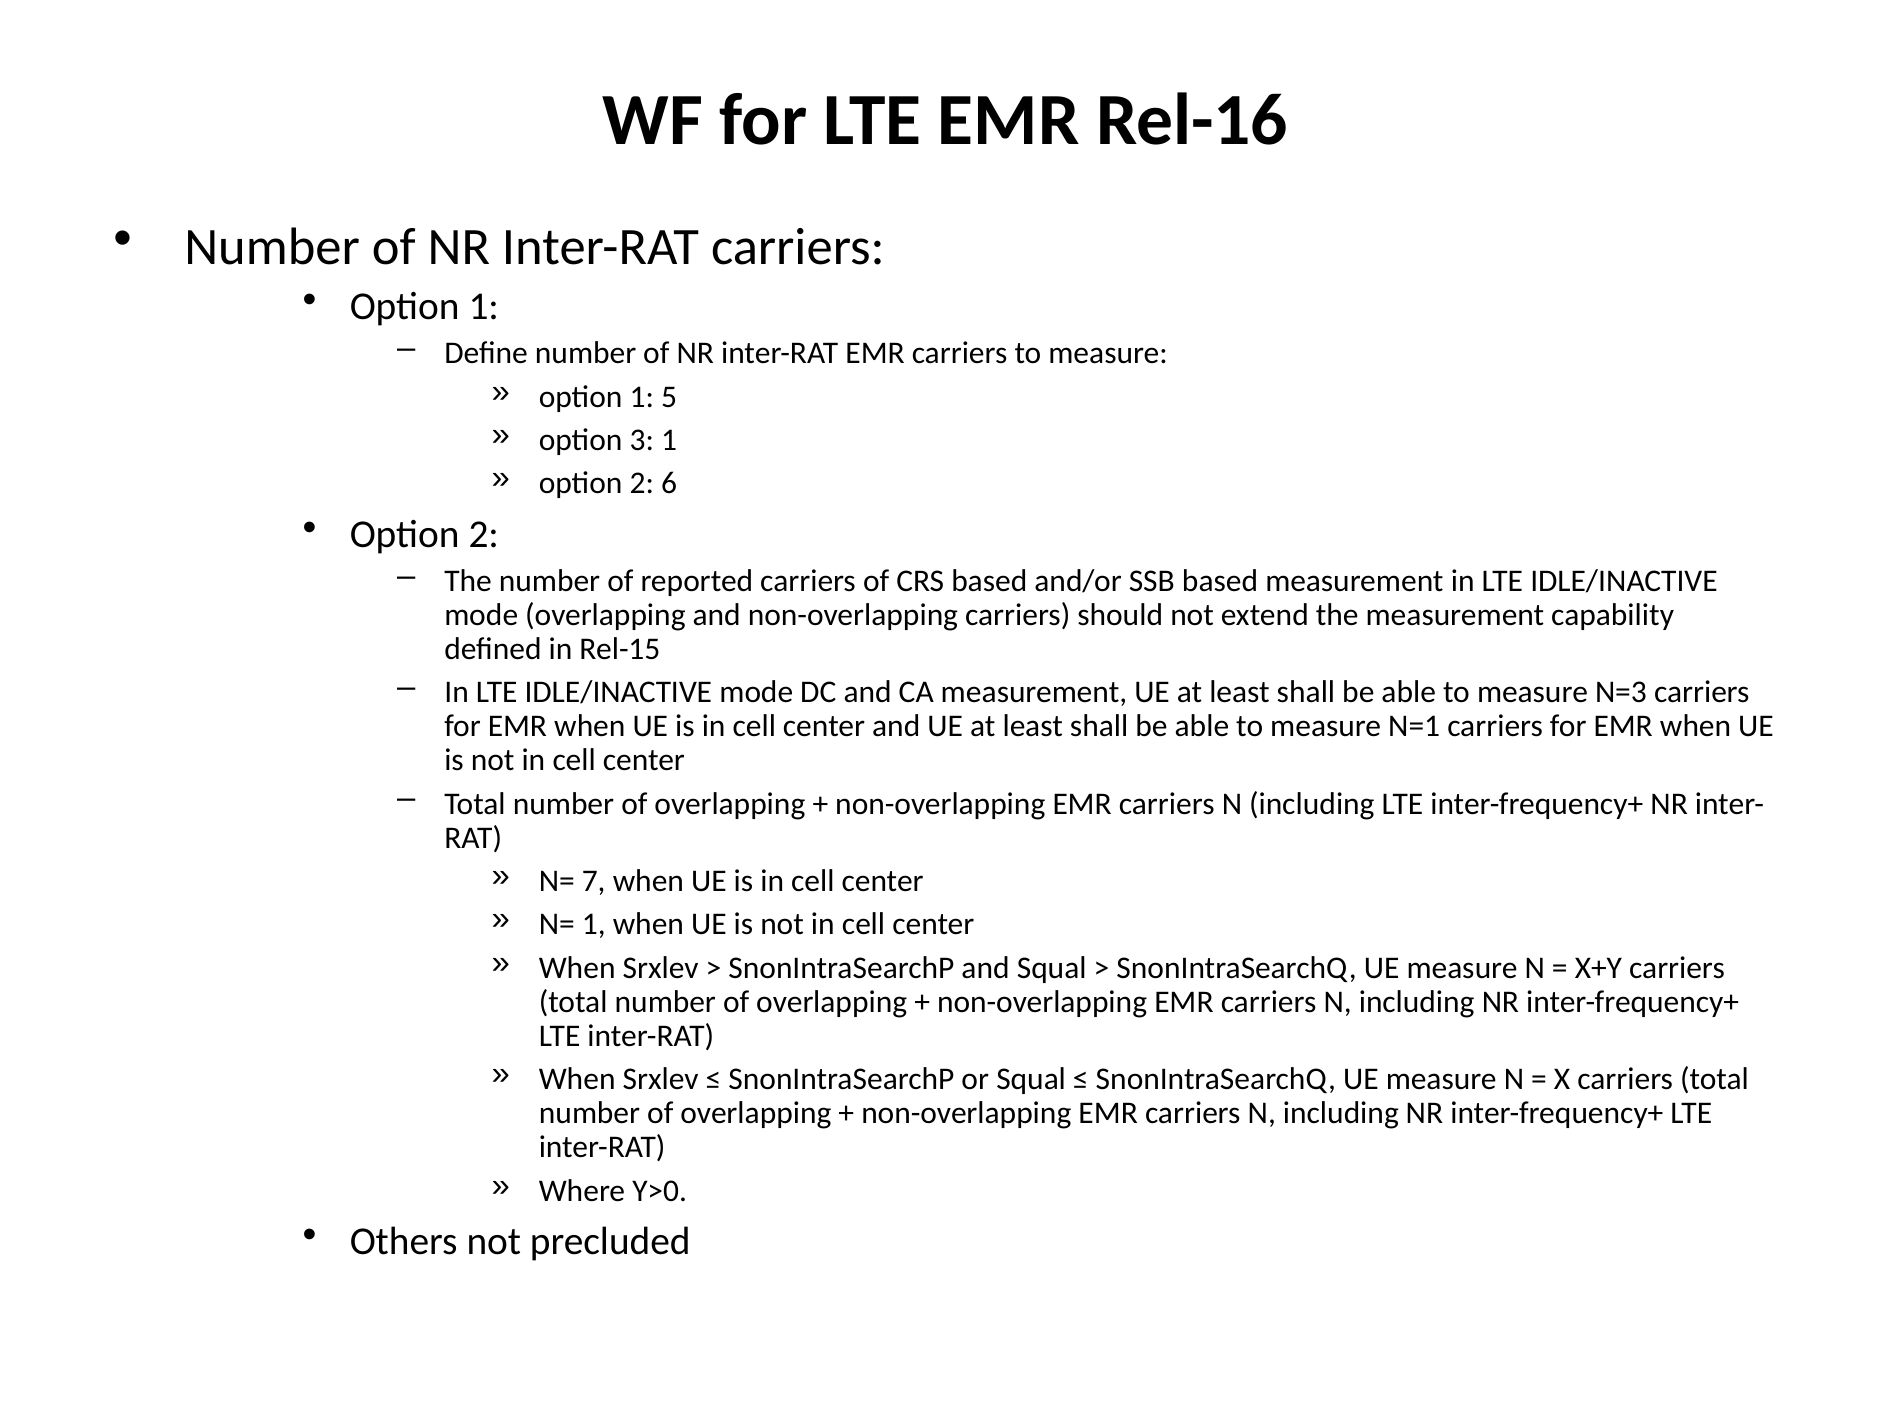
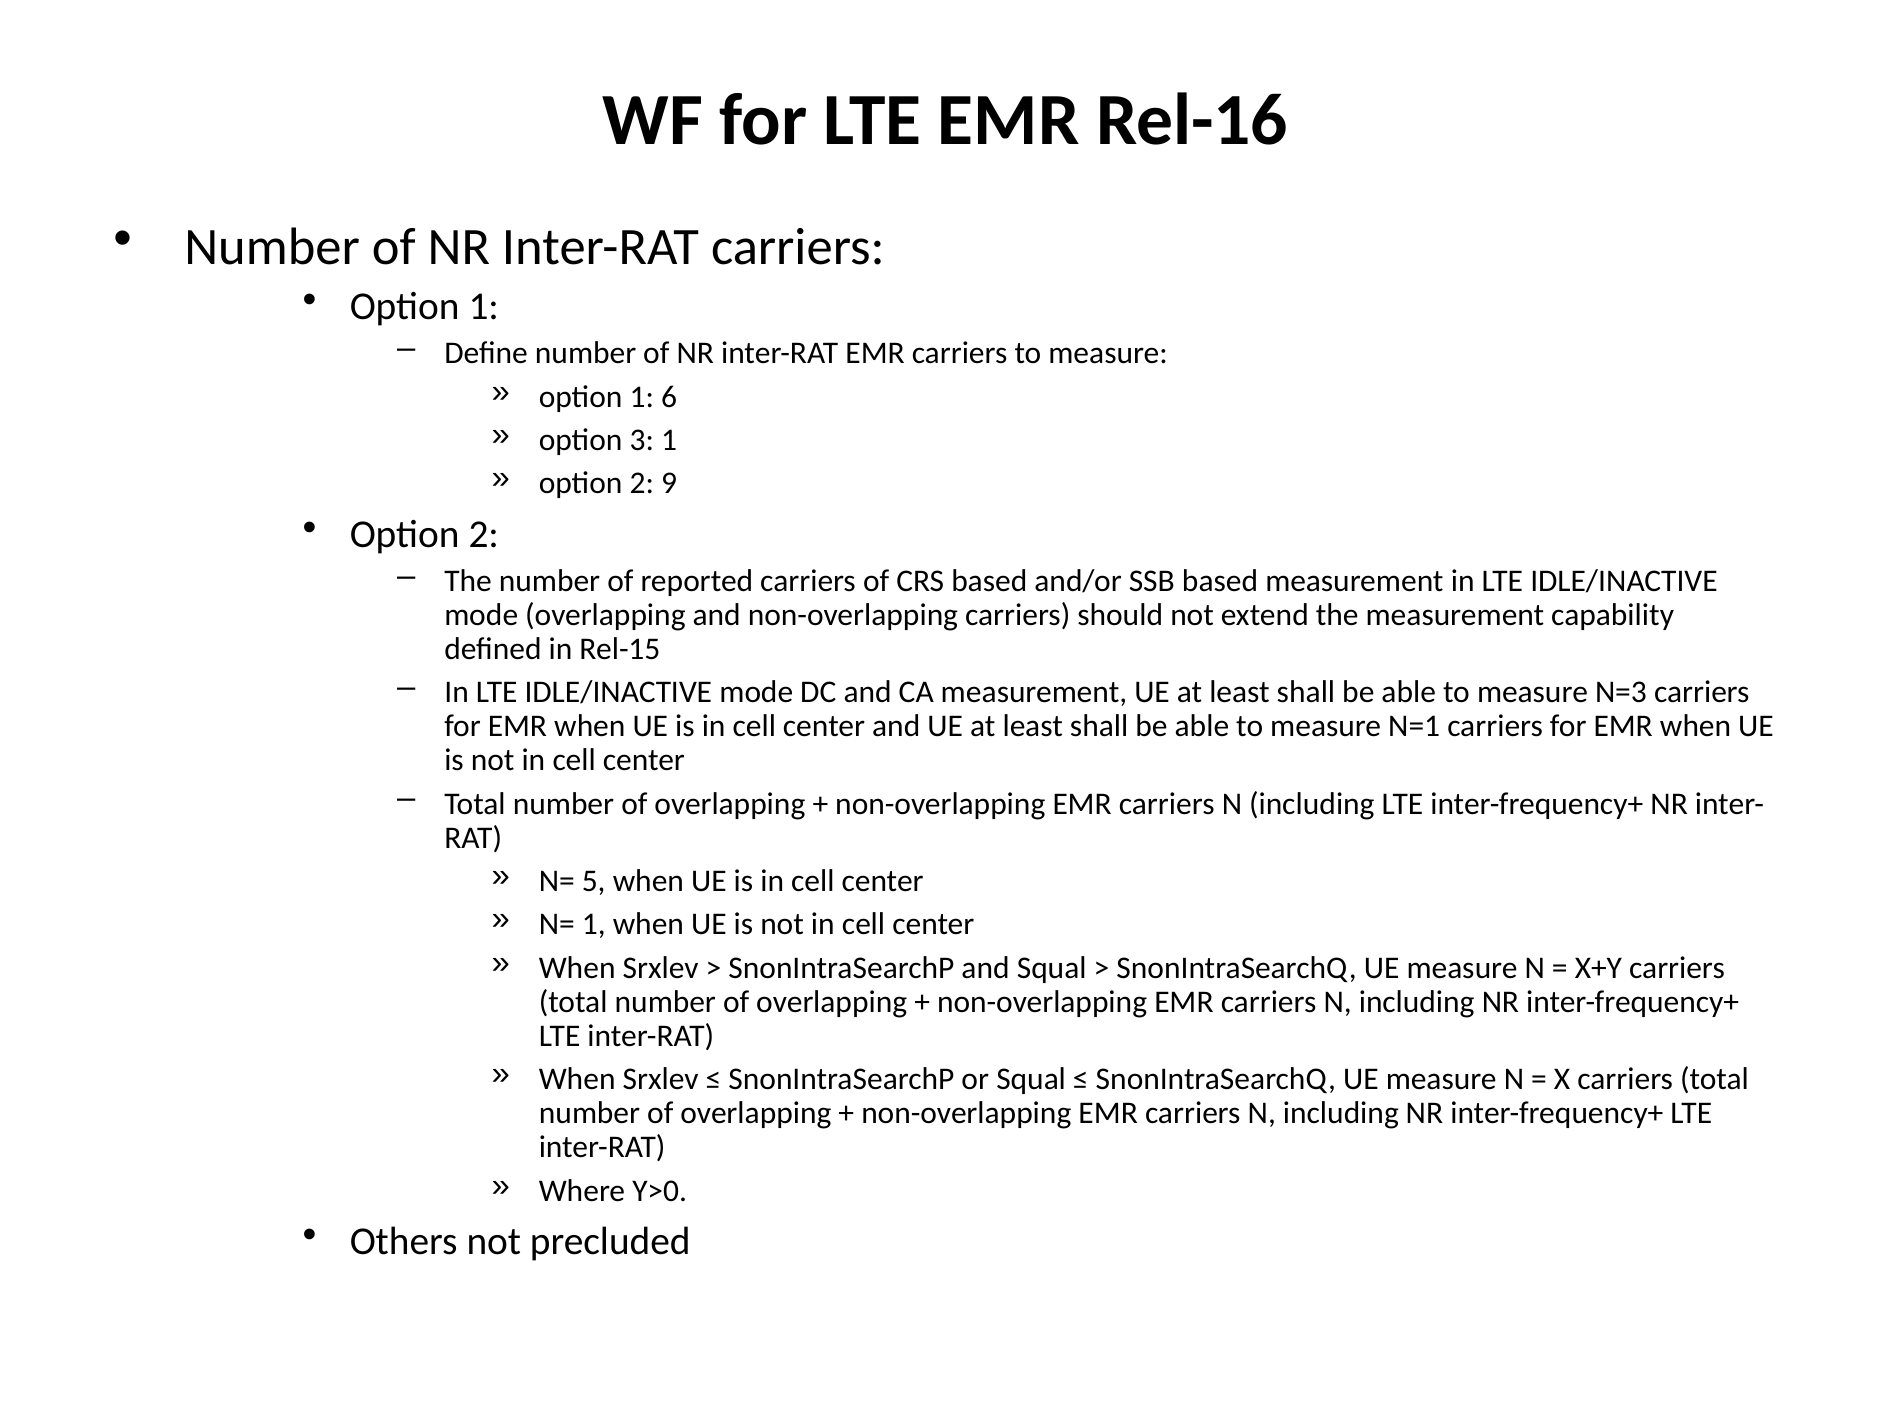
5: 5 -> 6
6: 6 -> 9
7: 7 -> 5
